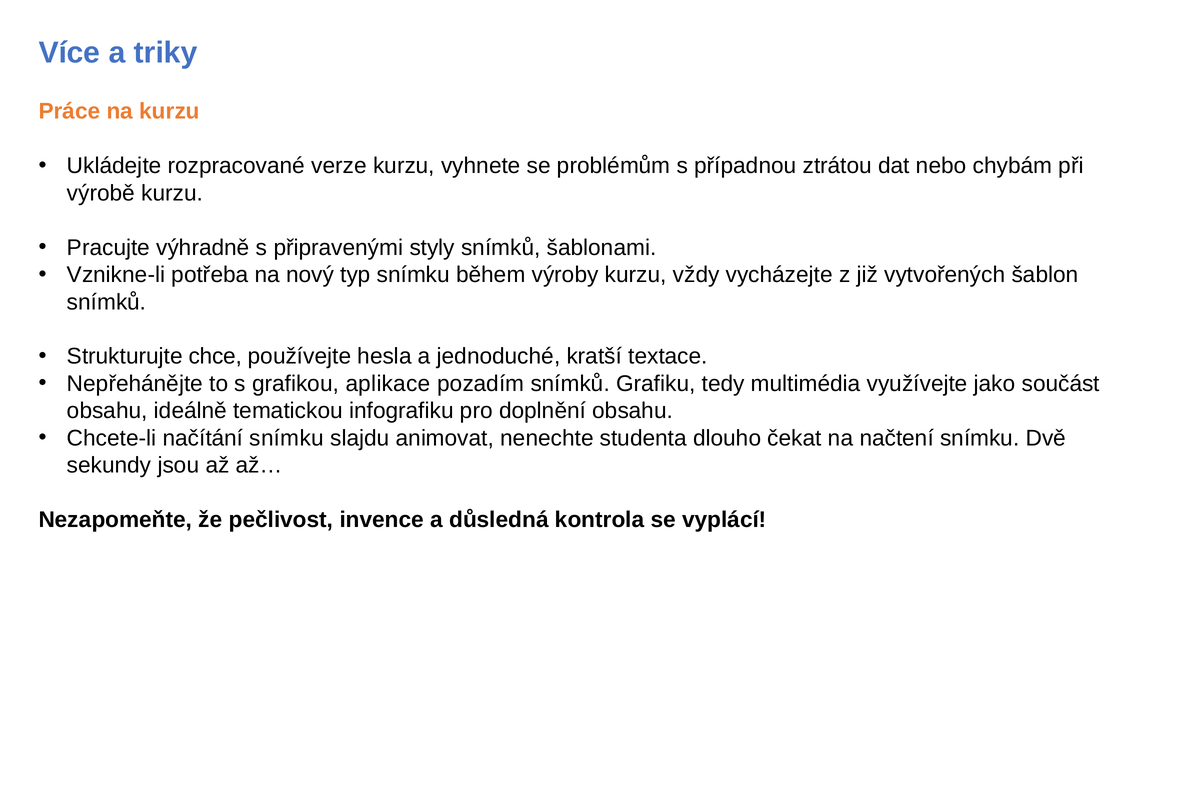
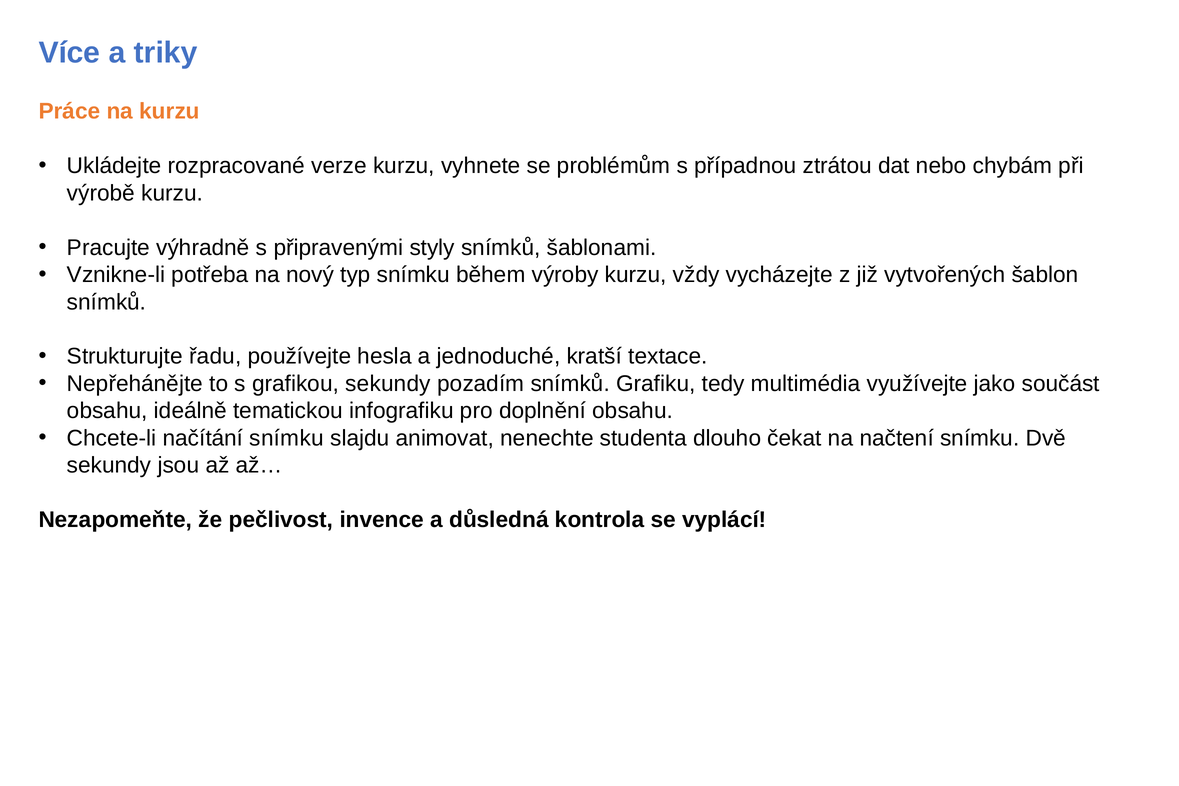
chce: chce -> řadu
grafikou aplikace: aplikace -> sekundy
